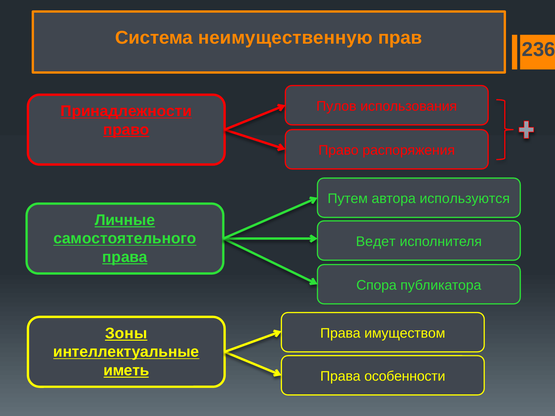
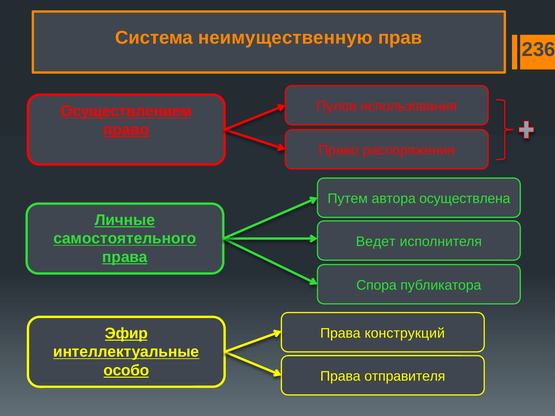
Принадлежности: Принадлежности -> Осуществлением
используются: используются -> осуществлена
Зоны: Зоны -> Эфир
имуществом: имуществом -> конструкций
иметь: иметь -> особо
особенности: особенности -> отправителя
